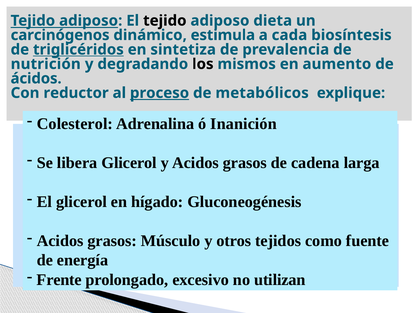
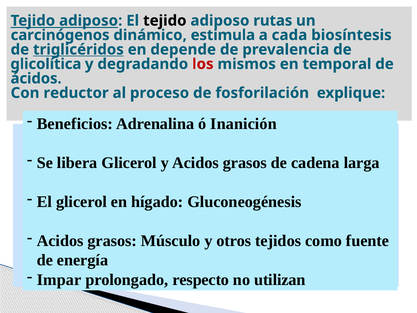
dieta: dieta -> rutas
sintetiza: sintetiza -> depende
nutrición: nutrición -> glicolítica
los at (203, 64) colour: black -> red
aumento: aumento -> temporal
proceso at (160, 93) underline: present -> none
metabólicos: metabólicos -> fosforilación
Colesterol: Colesterol -> Beneficios
Frente: Frente -> Impar
excesivo: excesivo -> respecto
